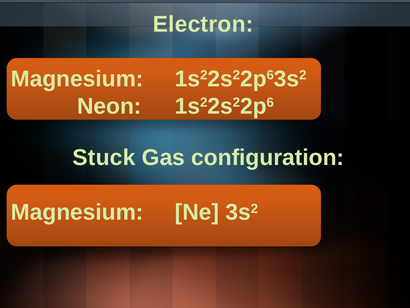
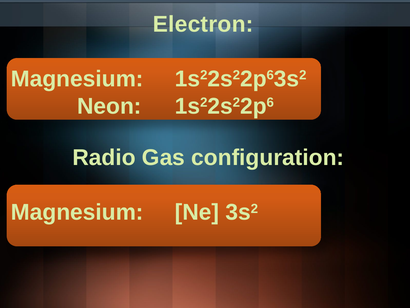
Stuck: Stuck -> Radio
